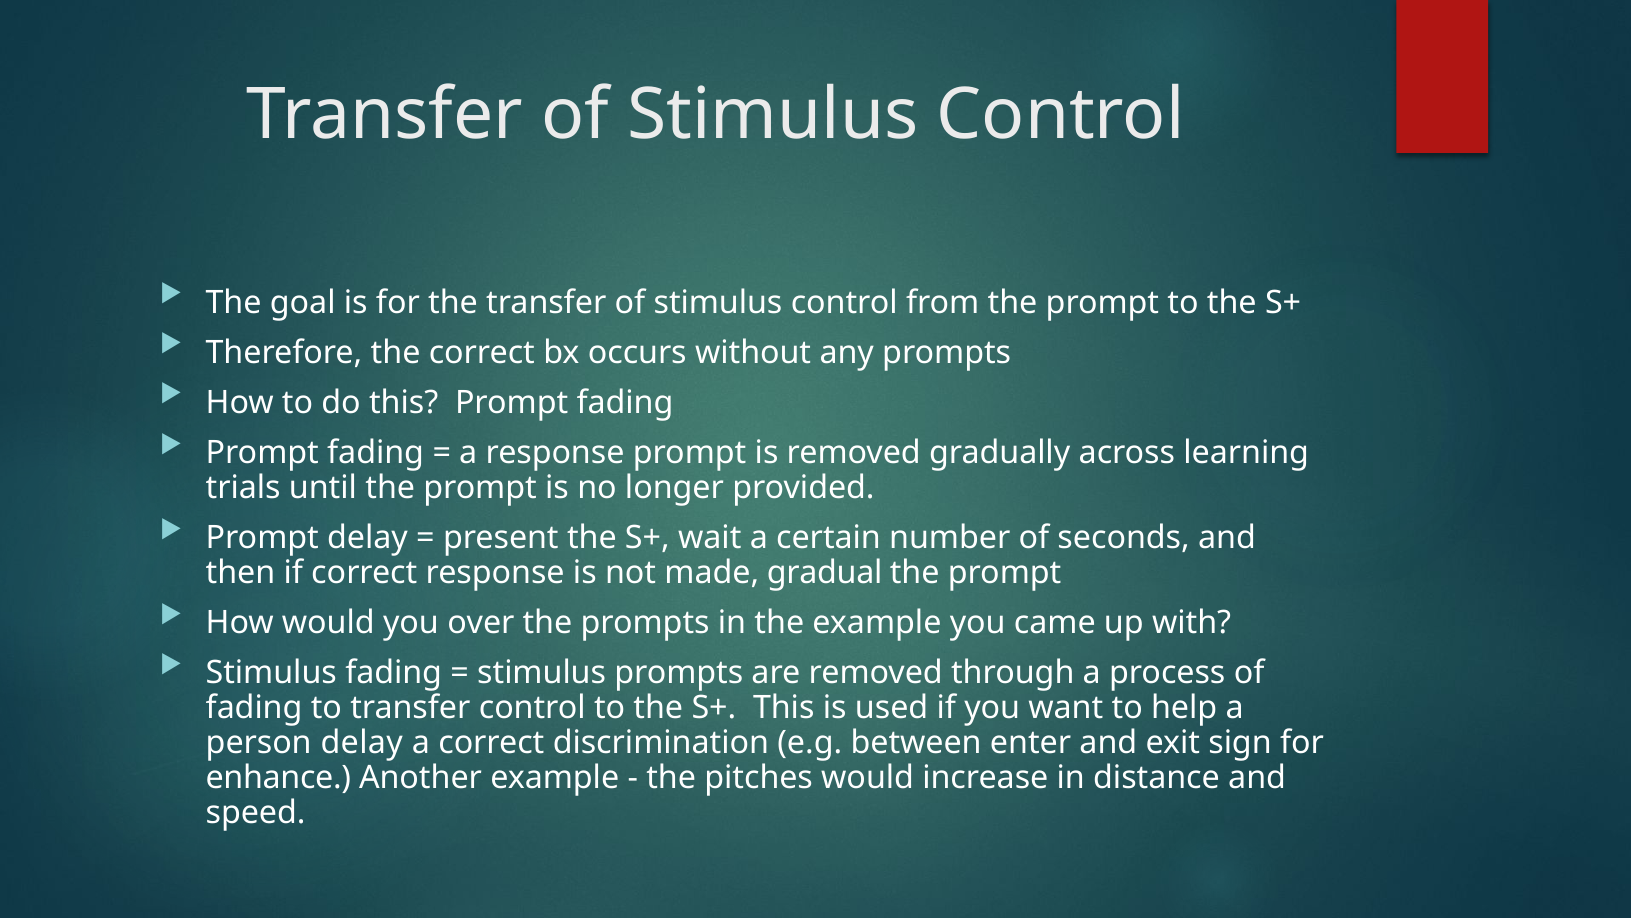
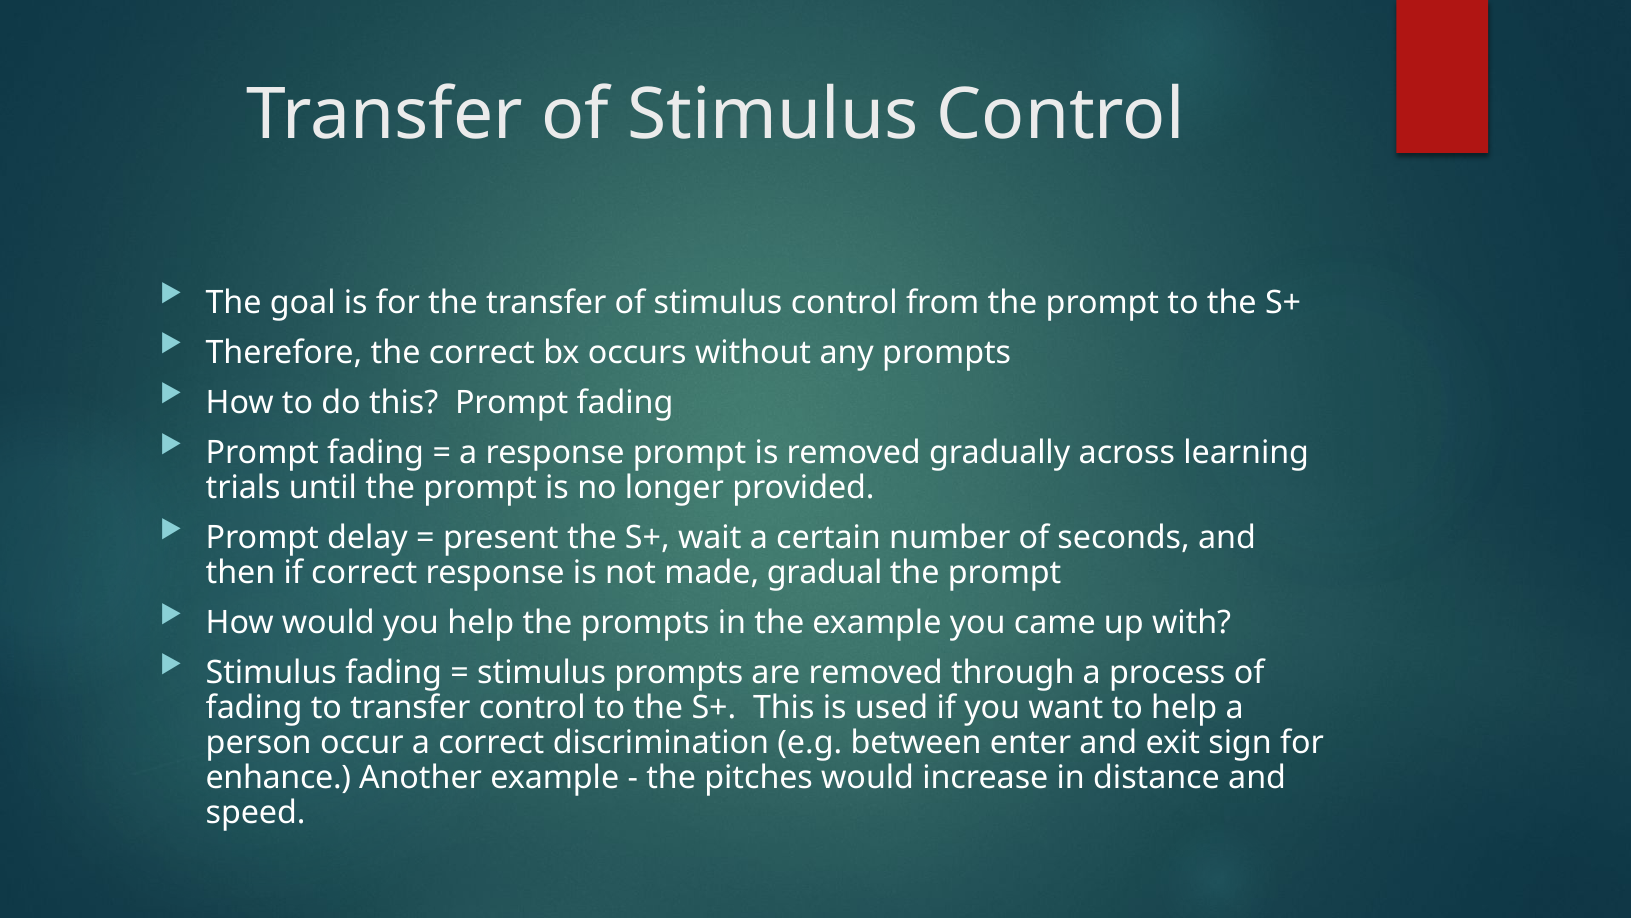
you over: over -> help
person delay: delay -> occur
